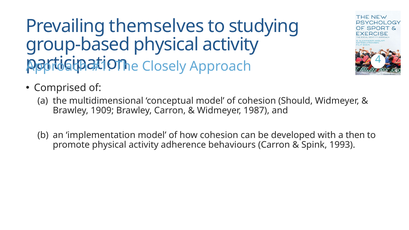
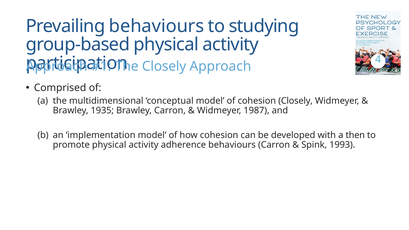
Prevailing themselves: themselves -> behaviours
cohesion Should: Should -> Closely
1909: 1909 -> 1935
